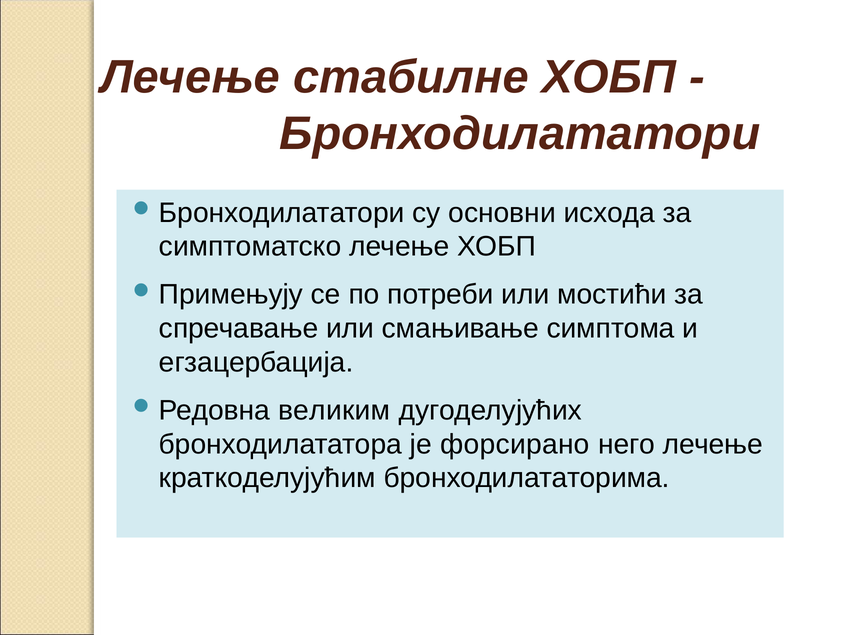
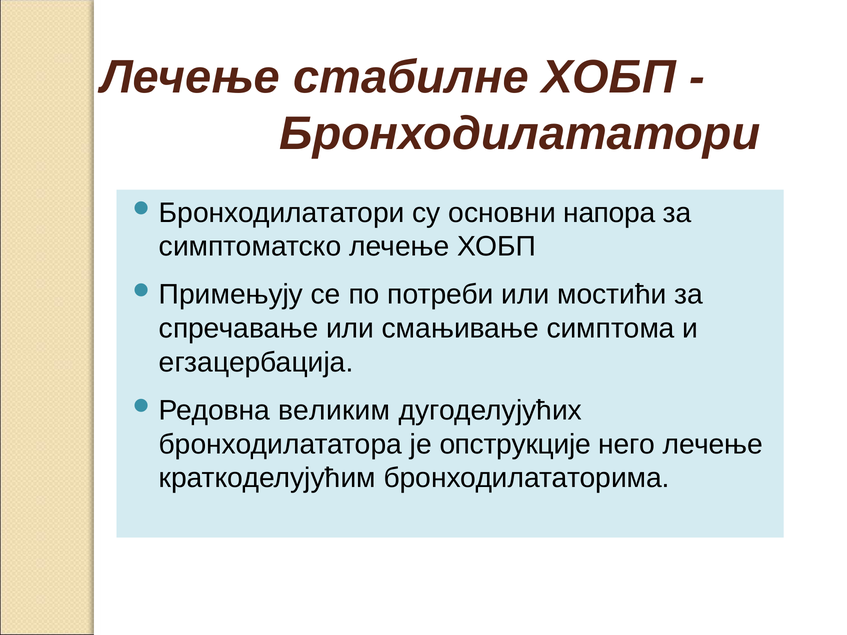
исхода: исхода -> напора
форсирано: форсирано -> опструкције
